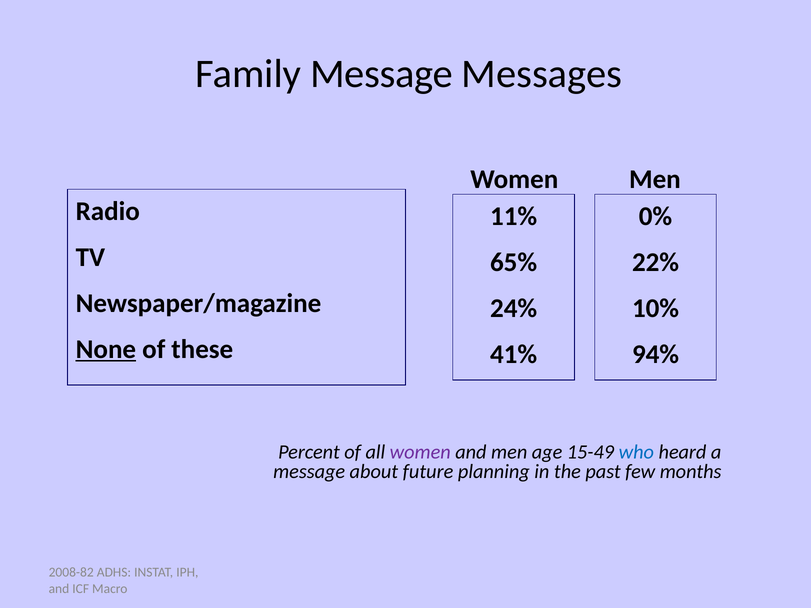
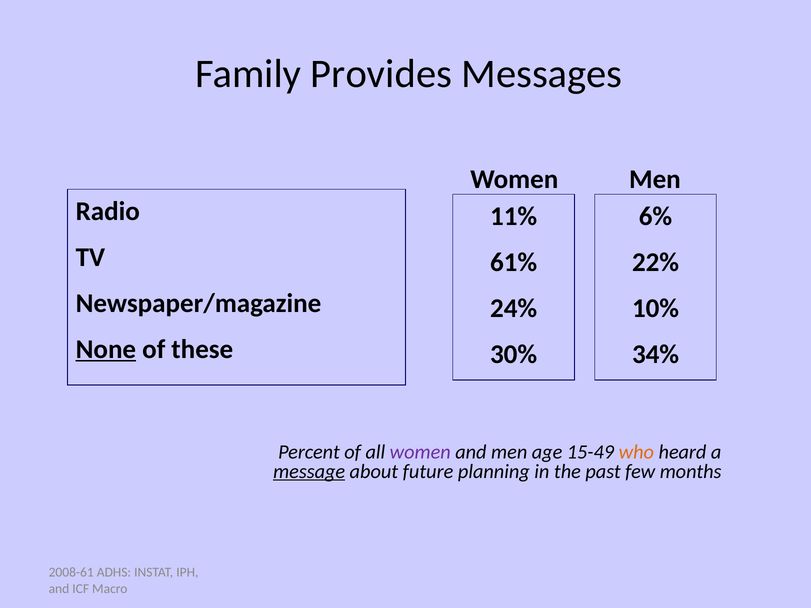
Family Message: Message -> Provides
0%: 0% -> 6%
65%: 65% -> 61%
41%: 41% -> 30%
94%: 94% -> 34%
who colour: blue -> orange
message at (309, 472) underline: none -> present
2008-82: 2008-82 -> 2008-61
